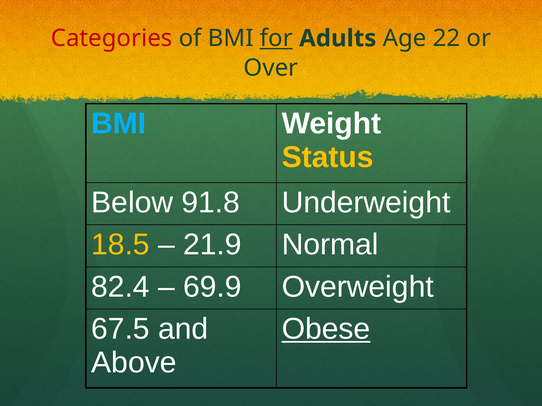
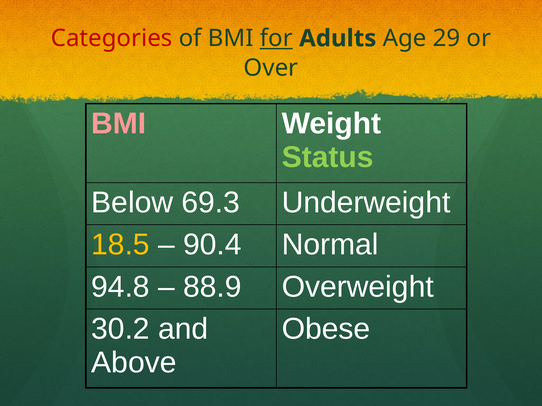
22: 22 -> 29
BMI at (119, 124) colour: light blue -> pink
Status colour: yellow -> light green
91.8: 91.8 -> 69.3
21.9: 21.9 -> 90.4
82.4: 82.4 -> 94.8
69.9: 69.9 -> 88.9
67.5: 67.5 -> 30.2
Obese underline: present -> none
